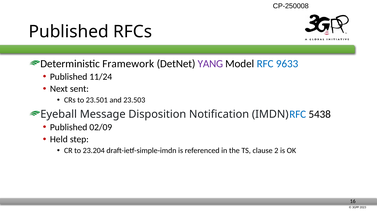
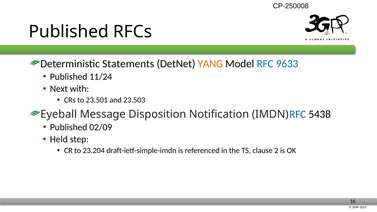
Framework: Framework -> Statements
YANG colour: purple -> orange
sent: sent -> with
